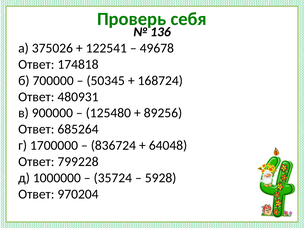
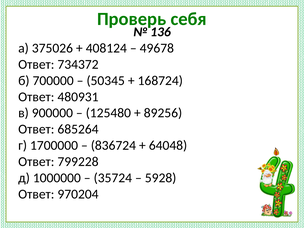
122541: 122541 -> 408124
174818: 174818 -> 734372
